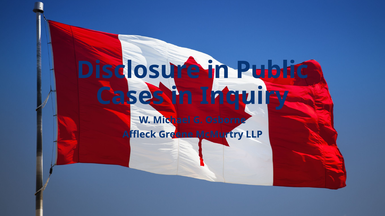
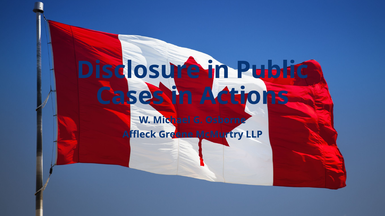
Inquiry: Inquiry -> Actions
